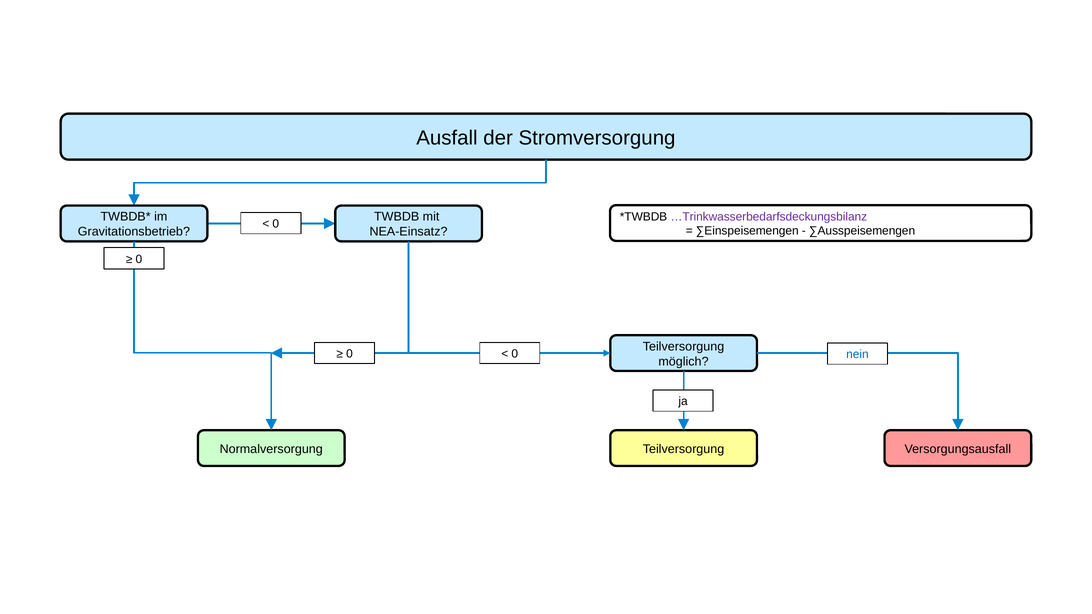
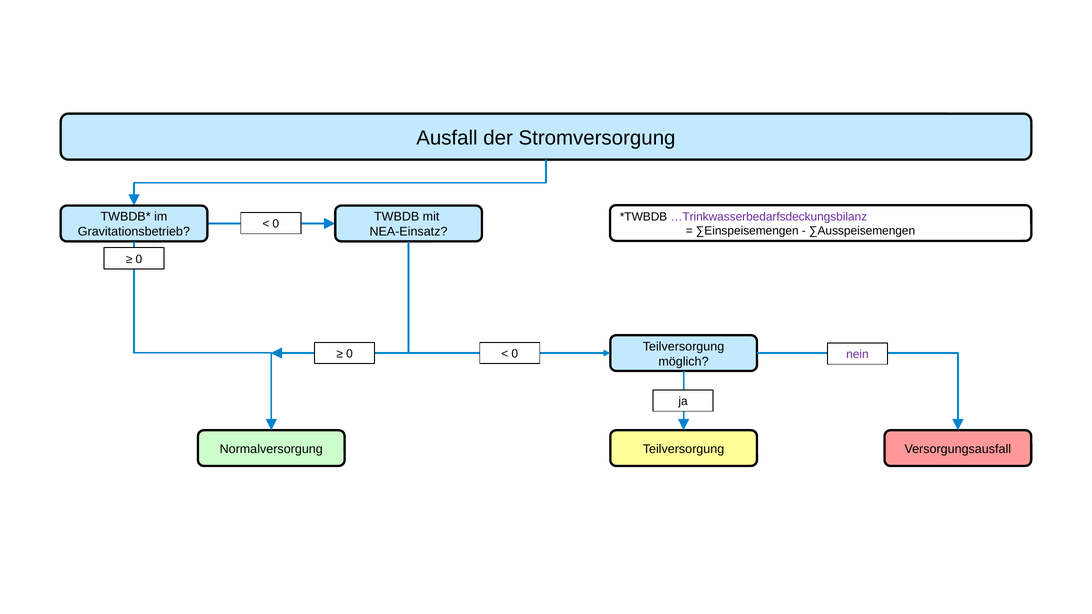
nein colour: blue -> purple
